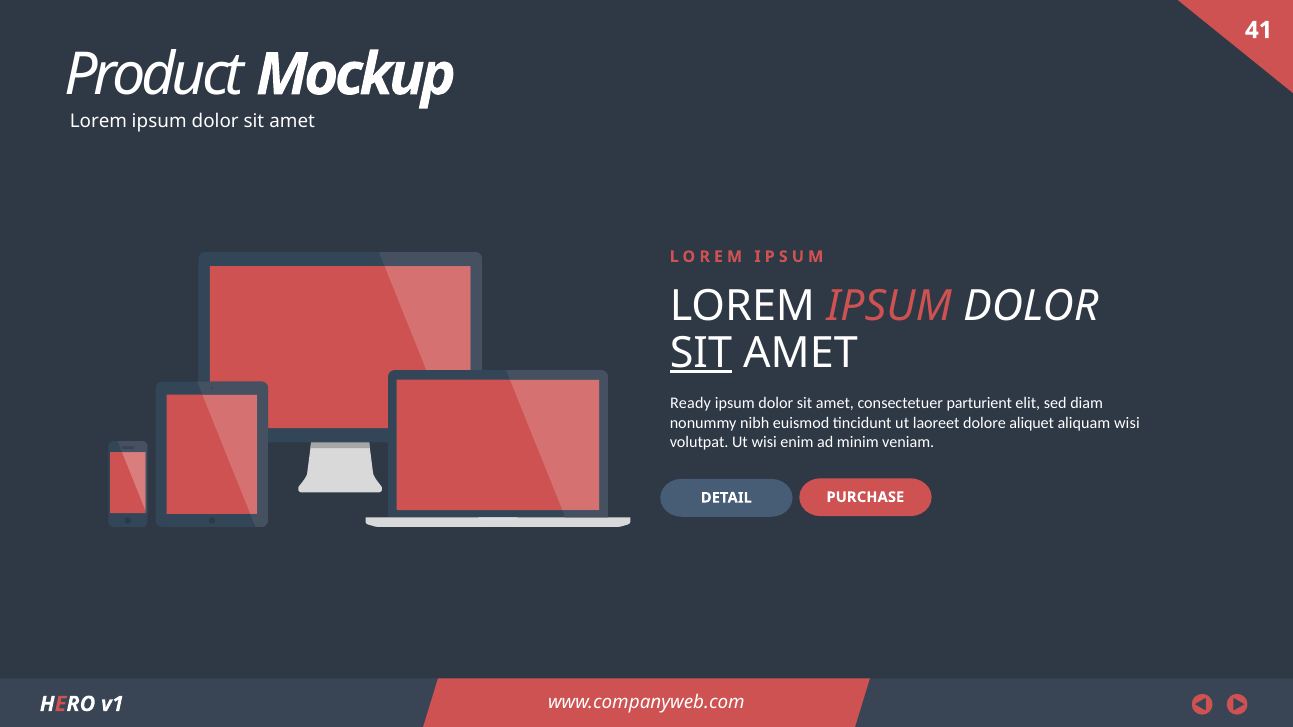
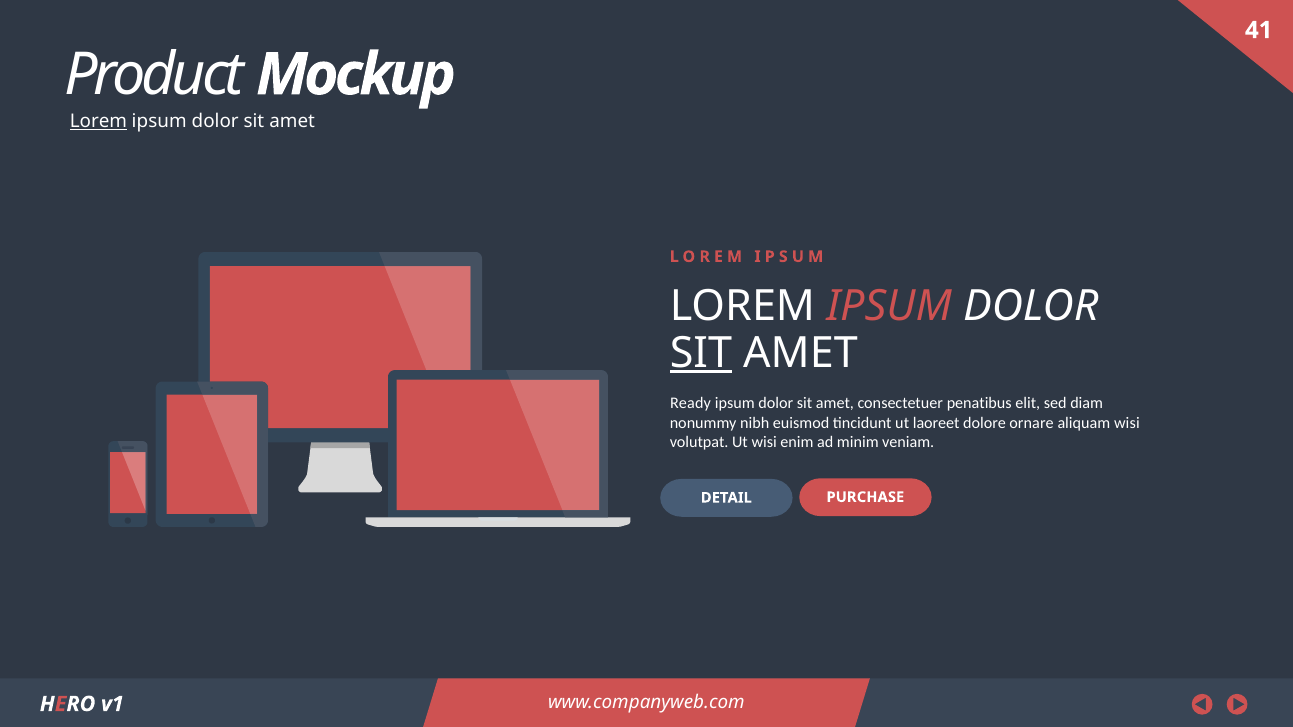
Lorem at (98, 121) underline: none -> present
parturient: parturient -> penatibus
aliquet: aliquet -> ornare
